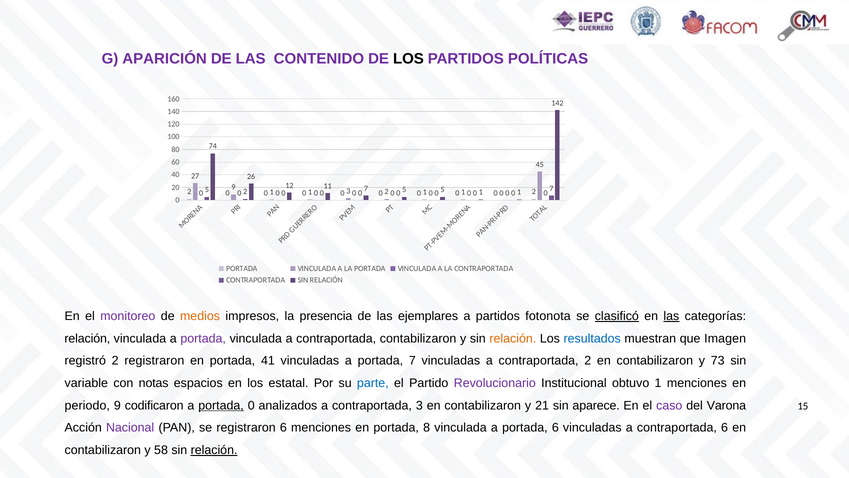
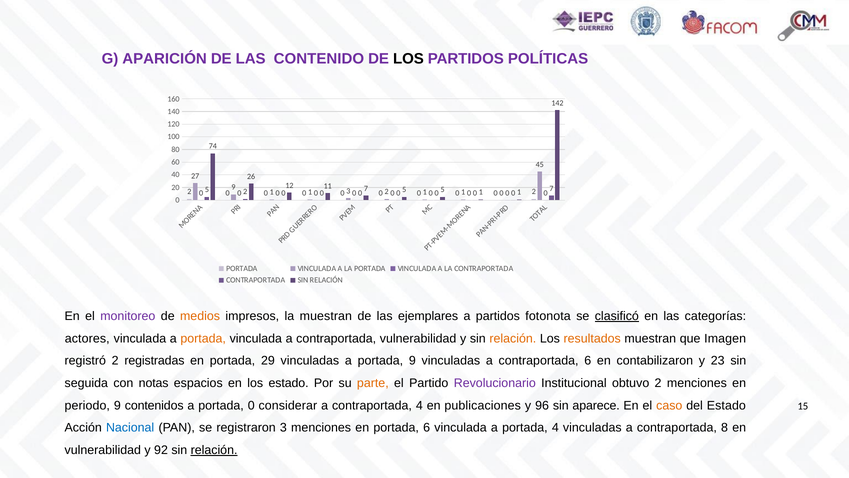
la presencia: presencia -> muestran
las at (671, 316) underline: present -> none
relación at (87, 338): relación -> actores
portada at (203, 338) colour: purple -> orange
contraportada contabilizaron: contabilizaron -> vulnerabilidad
resultados colour: blue -> orange
2 registraron: registraron -> registradas
41: 41 -> 29
portada 7: 7 -> 9
contraportada 2: 2 -> 6
73: 73 -> 23
variable: variable -> seguida
los estatal: estatal -> estado
parte colour: blue -> orange
obtuvo 1: 1 -> 2
codificaron: codificaron -> contenidos
portada at (221, 405) underline: present -> none
analizados: analizados -> considerar
contraportada 3: 3 -> 4
contabilizaron at (483, 405): contabilizaron -> publicaciones
21: 21 -> 96
caso colour: purple -> orange
del Varona: Varona -> Estado
Nacional colour: purple -> blue
registraron 6: 6 -> 3
portada 8: 8 -> 6
portada 6: 6 -> 4
contraportada 6: 6 -> 8
contabilizaron at (103, 450): contabilizaron -> vulnerabilidad
58: 58 -> 92
